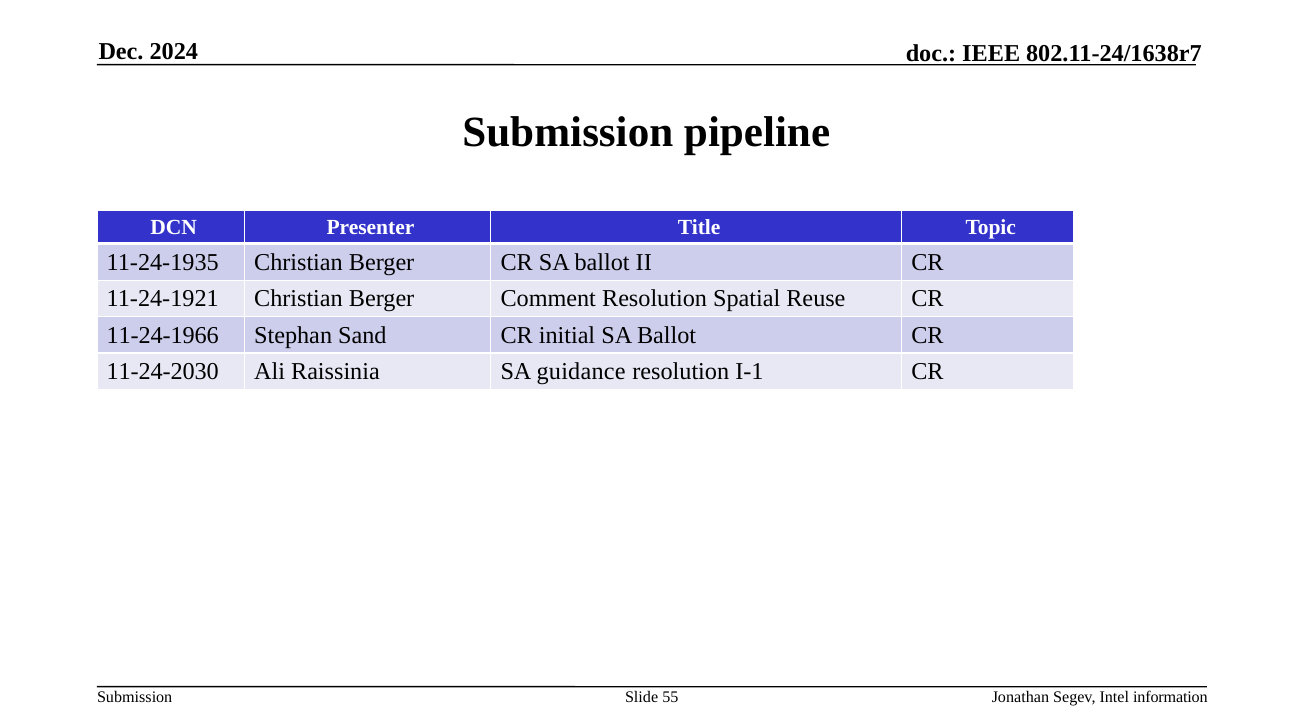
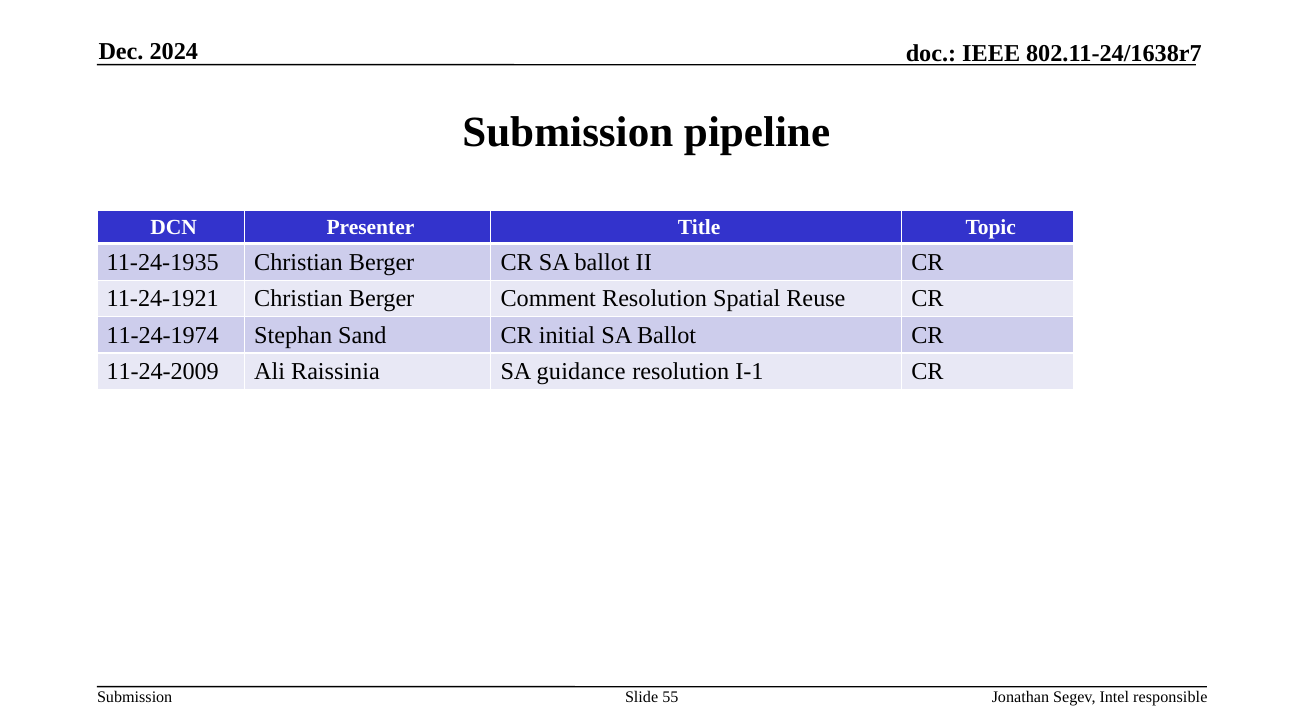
11-24-1966: 11-24-1966 -> 11-24-1974
11-24-2030: 11-24-2030 -> 11-24-2009
information: information -> responsible
